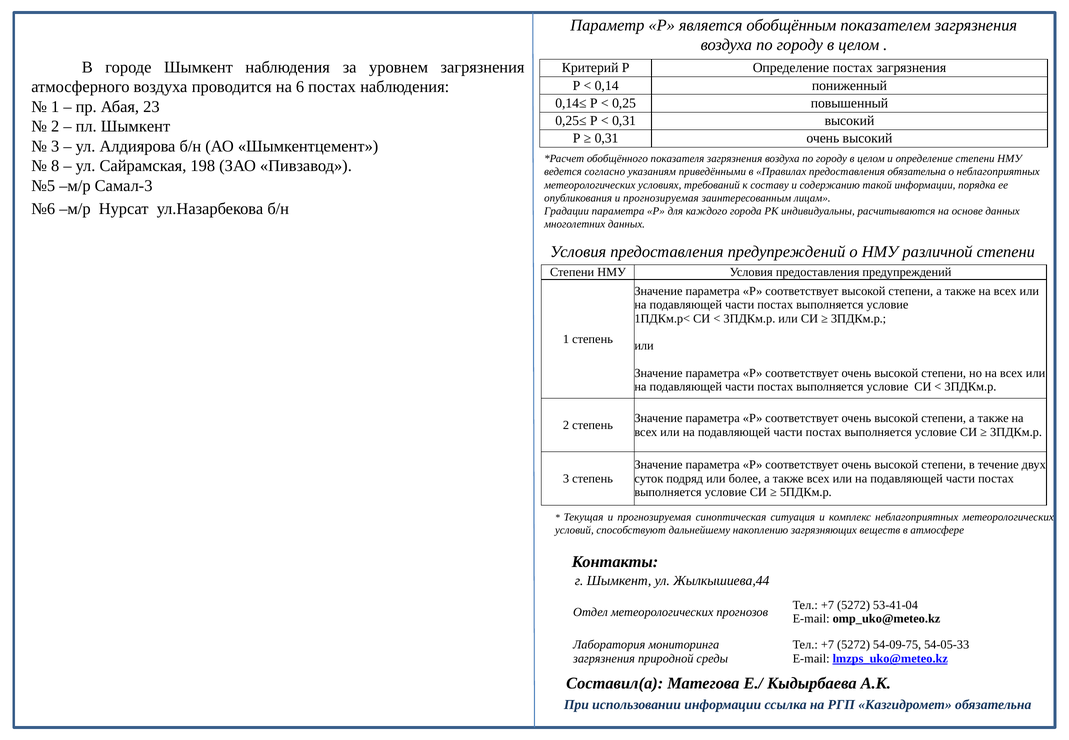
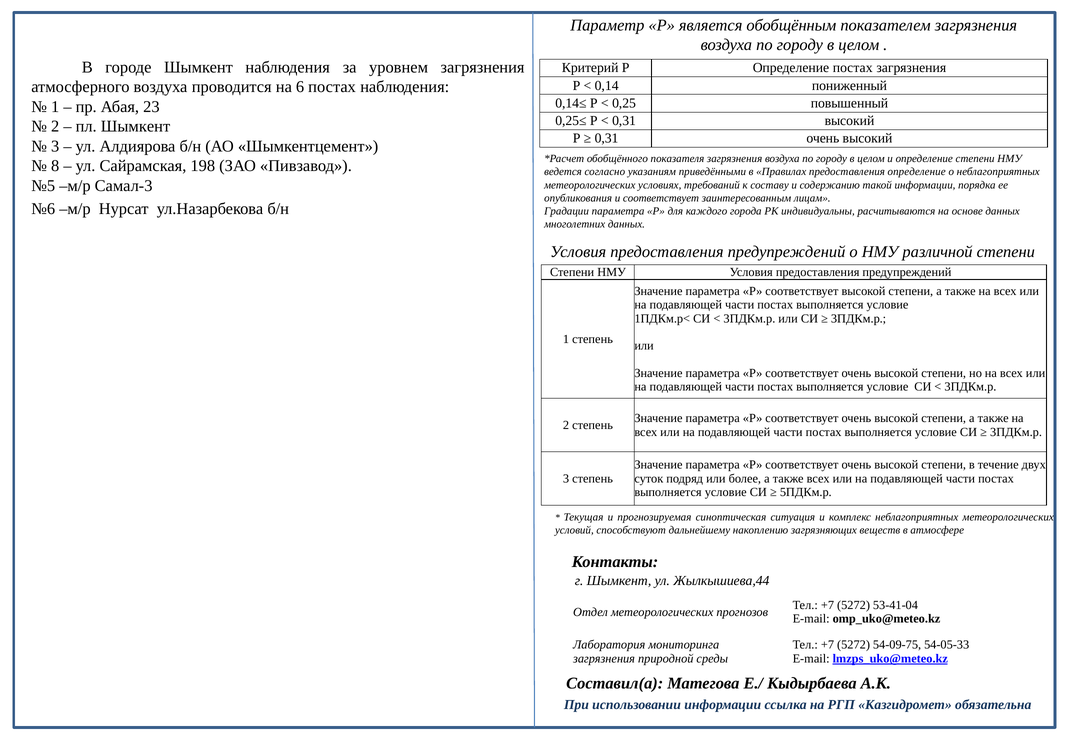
предоставления обязательна: обязательна -> определение
опубликования и прогнозируемая: прогнозируемая -> соответствует
